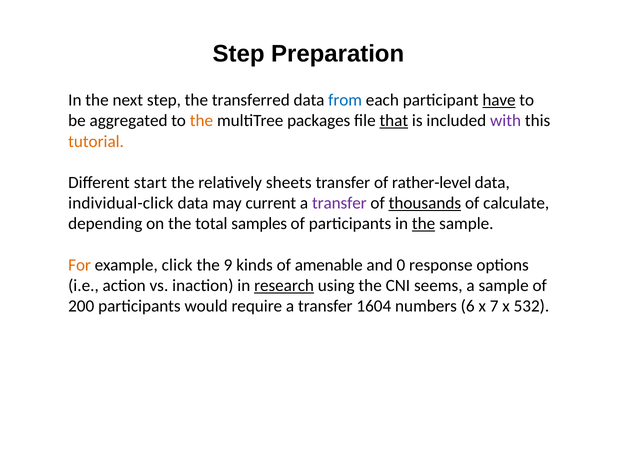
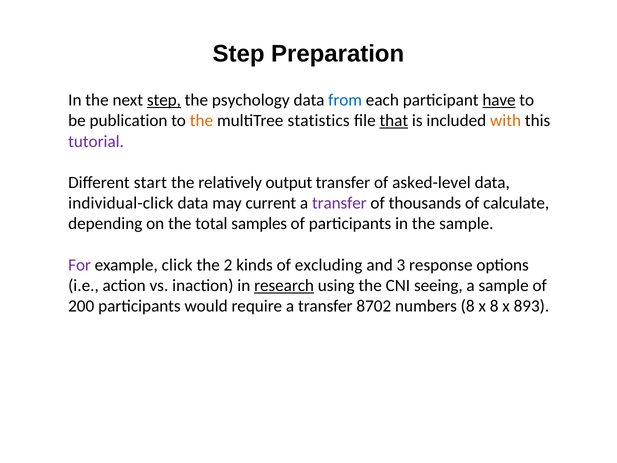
step at (164, 100) underline: none -> present
transferred: transferred -> psychology
aggregated: aggregated -> publication
packages: packages -> statistics
with colour: purple -> orange
tutorial colour: orange -> purple
sheets: sheets -> output
rather-level: rather-level -> asked-level
thousands underline: present -> none
the at (424, 224) underline: present -> none
For colour: orange -> purple
9: 9 -> 2
amenable: amenable -> excluding
0: 0 -> 3
seems: seems -> seeing
1604: 1604 -> 8702
numbers 6: 6 -> 8
x 7: 7 -> 8
532: 532 -> 893
